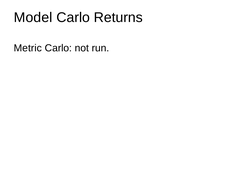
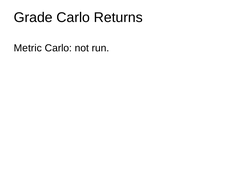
Model: Model -> Grade
